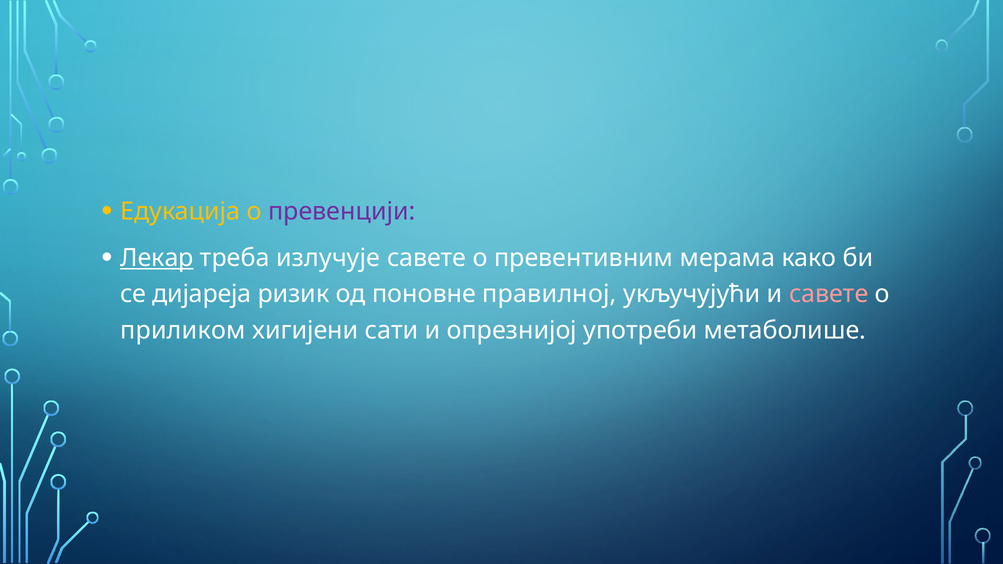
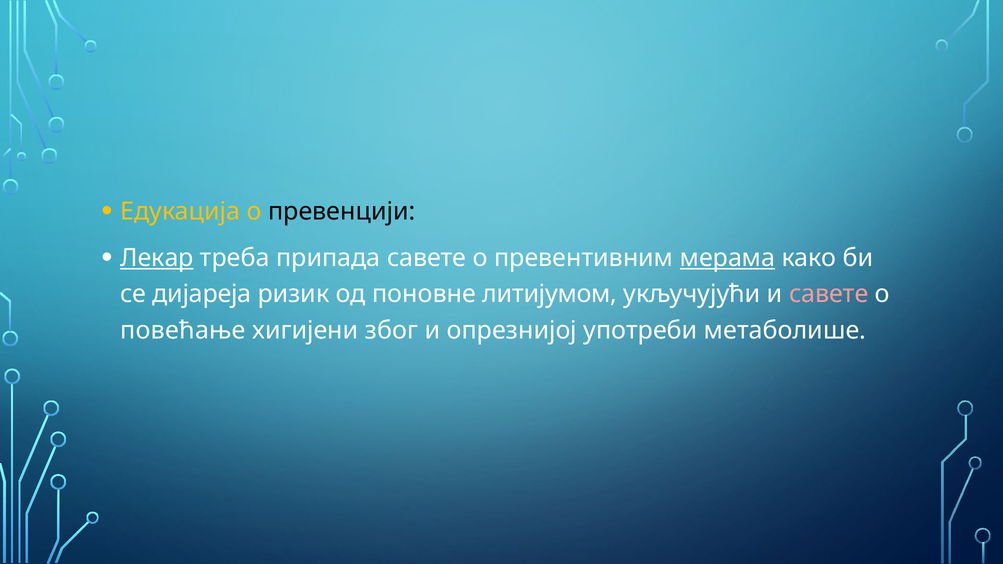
превенцији colour: purple -> black
излучује: излучује -> припада
мерама underline: none -> present
правилној: правилној -> литијумом
приликом: приликом -> повећање
сати: сати -> због
